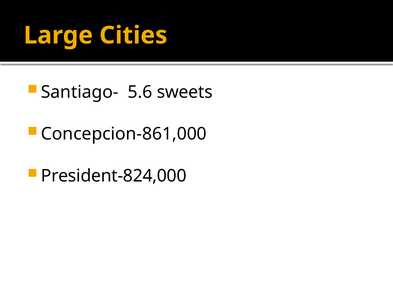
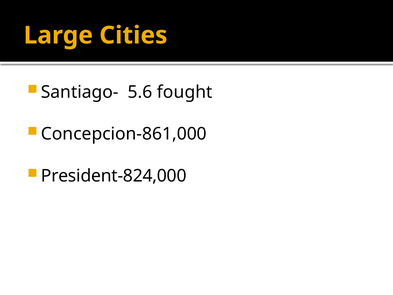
sweets: sweets -> fought
